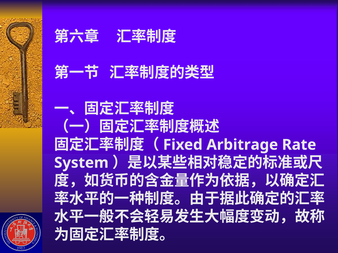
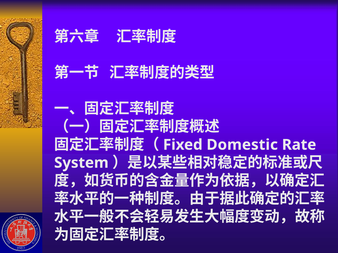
Arbitrage: Arbitrage -> Domestic
